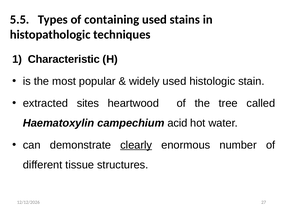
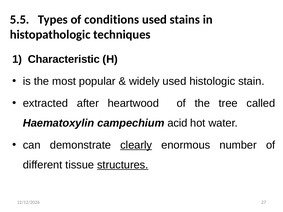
containing: containing -> conditions
sites: sites -> after
structures underline: none -> present
